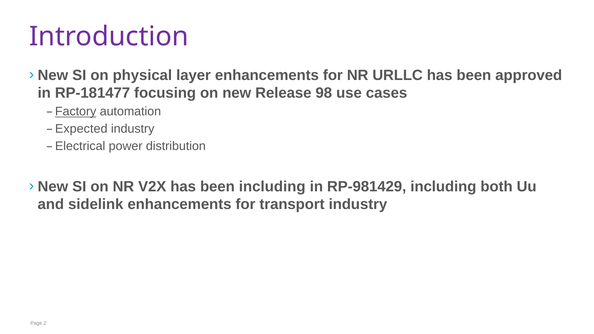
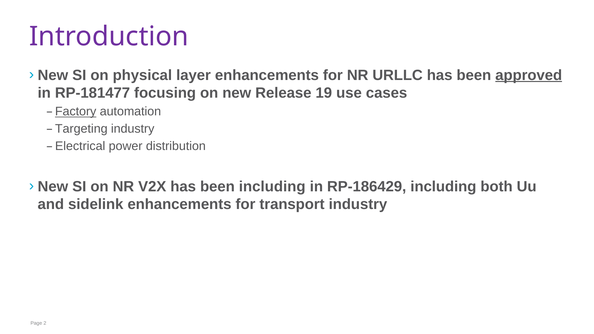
approved underline: none -> present
98: 98 -> 19
Expected: Expected -> Targeting
RP-981429: RP-981429 -> RP-186429
